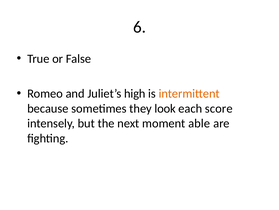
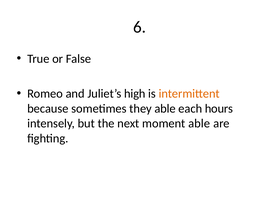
they look: look -> able
score: score -> hours
